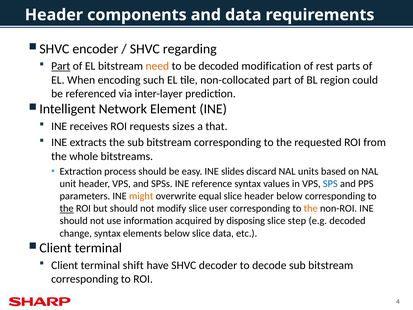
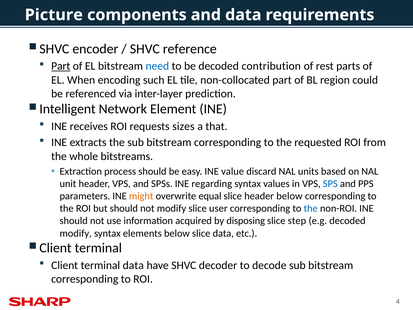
Header at (54, 15): Header -> Picture
regarding: regarding -> reference
need colour: orange -> blue
modification: modification -> contribution
slides: slides -> value
reference: reference -> regarding
the at (67, 208) underline: present -> none
the at (311, 208) colour: orange -> blue
change at (76, 233): change -> modify
terminal shift: shift -> data
